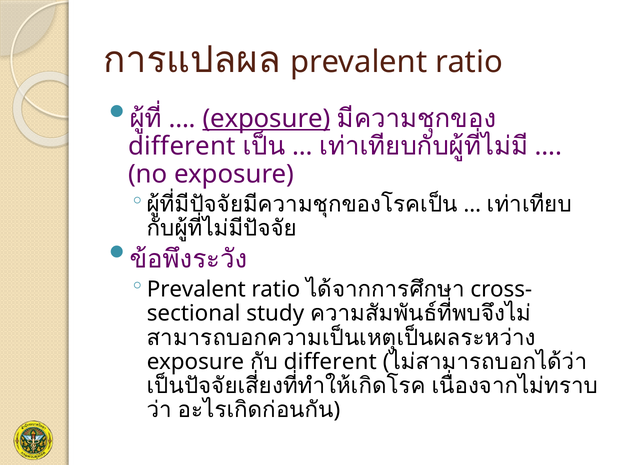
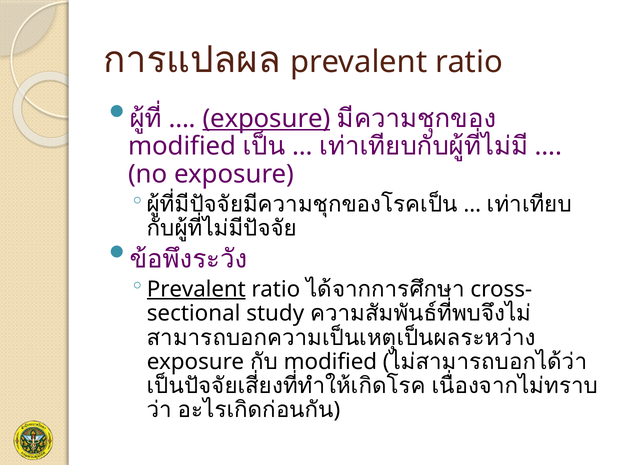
different at (182, 146): different -> modified
Prevalent at (196, 289) underline: none -> present
different at (330, 362): different -> modified
